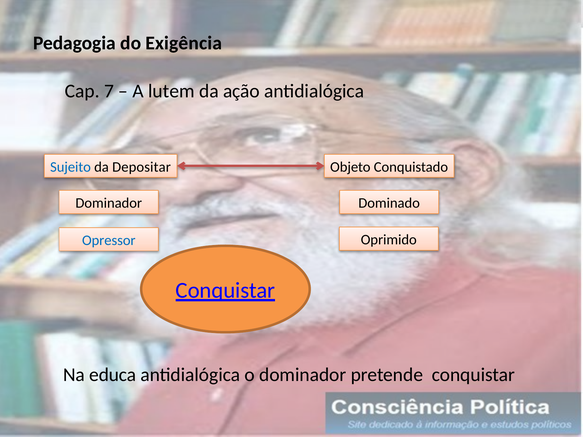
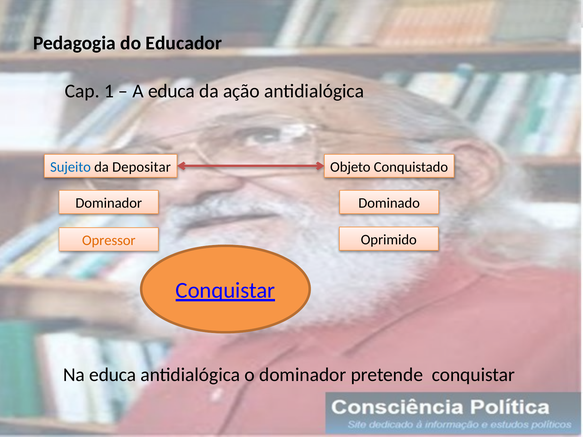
Exigência: Exigência -> Educador
7: 7 -> 1
A lutem: lutem -> educa
Opressor colour: blue -> orange
